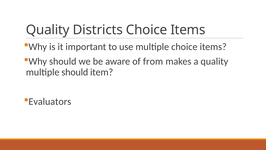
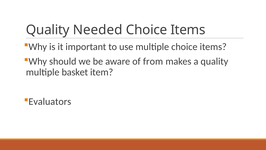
Districts: Districts -> Needed
multiple should: should -> basket
